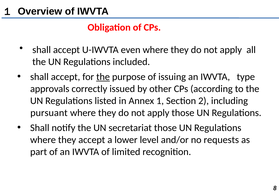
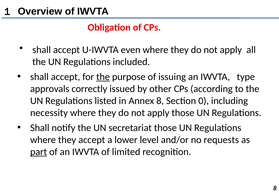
Annex 1: 1 -> 8
2: 2 -> 0
pursuant: pursuant -> necessity
part underline: none -> present
